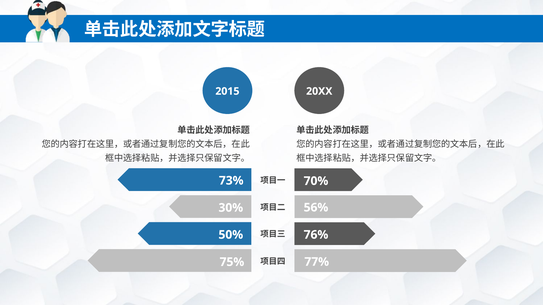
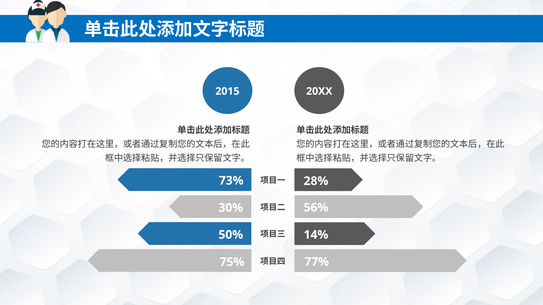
70%: 70% -> 28%
76%: 76% -> 14%
